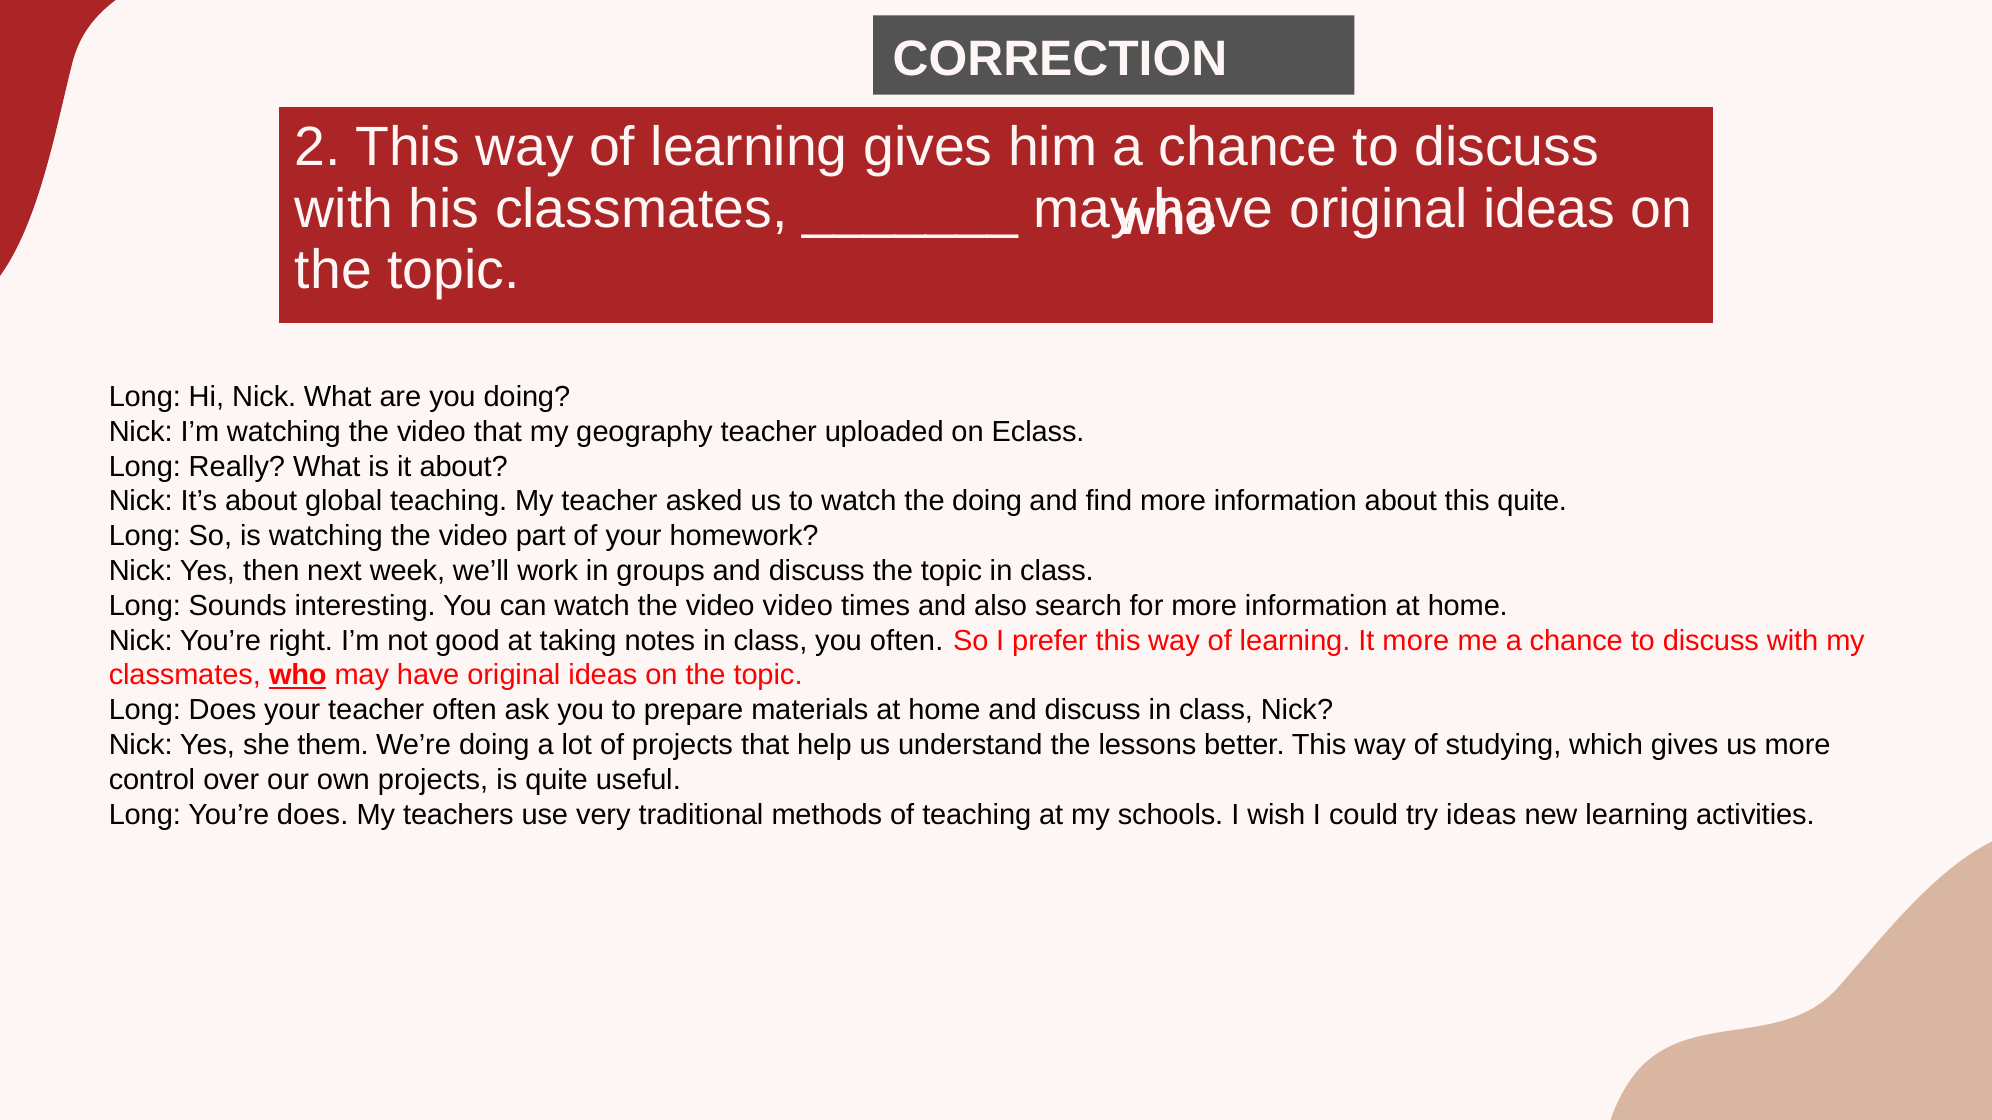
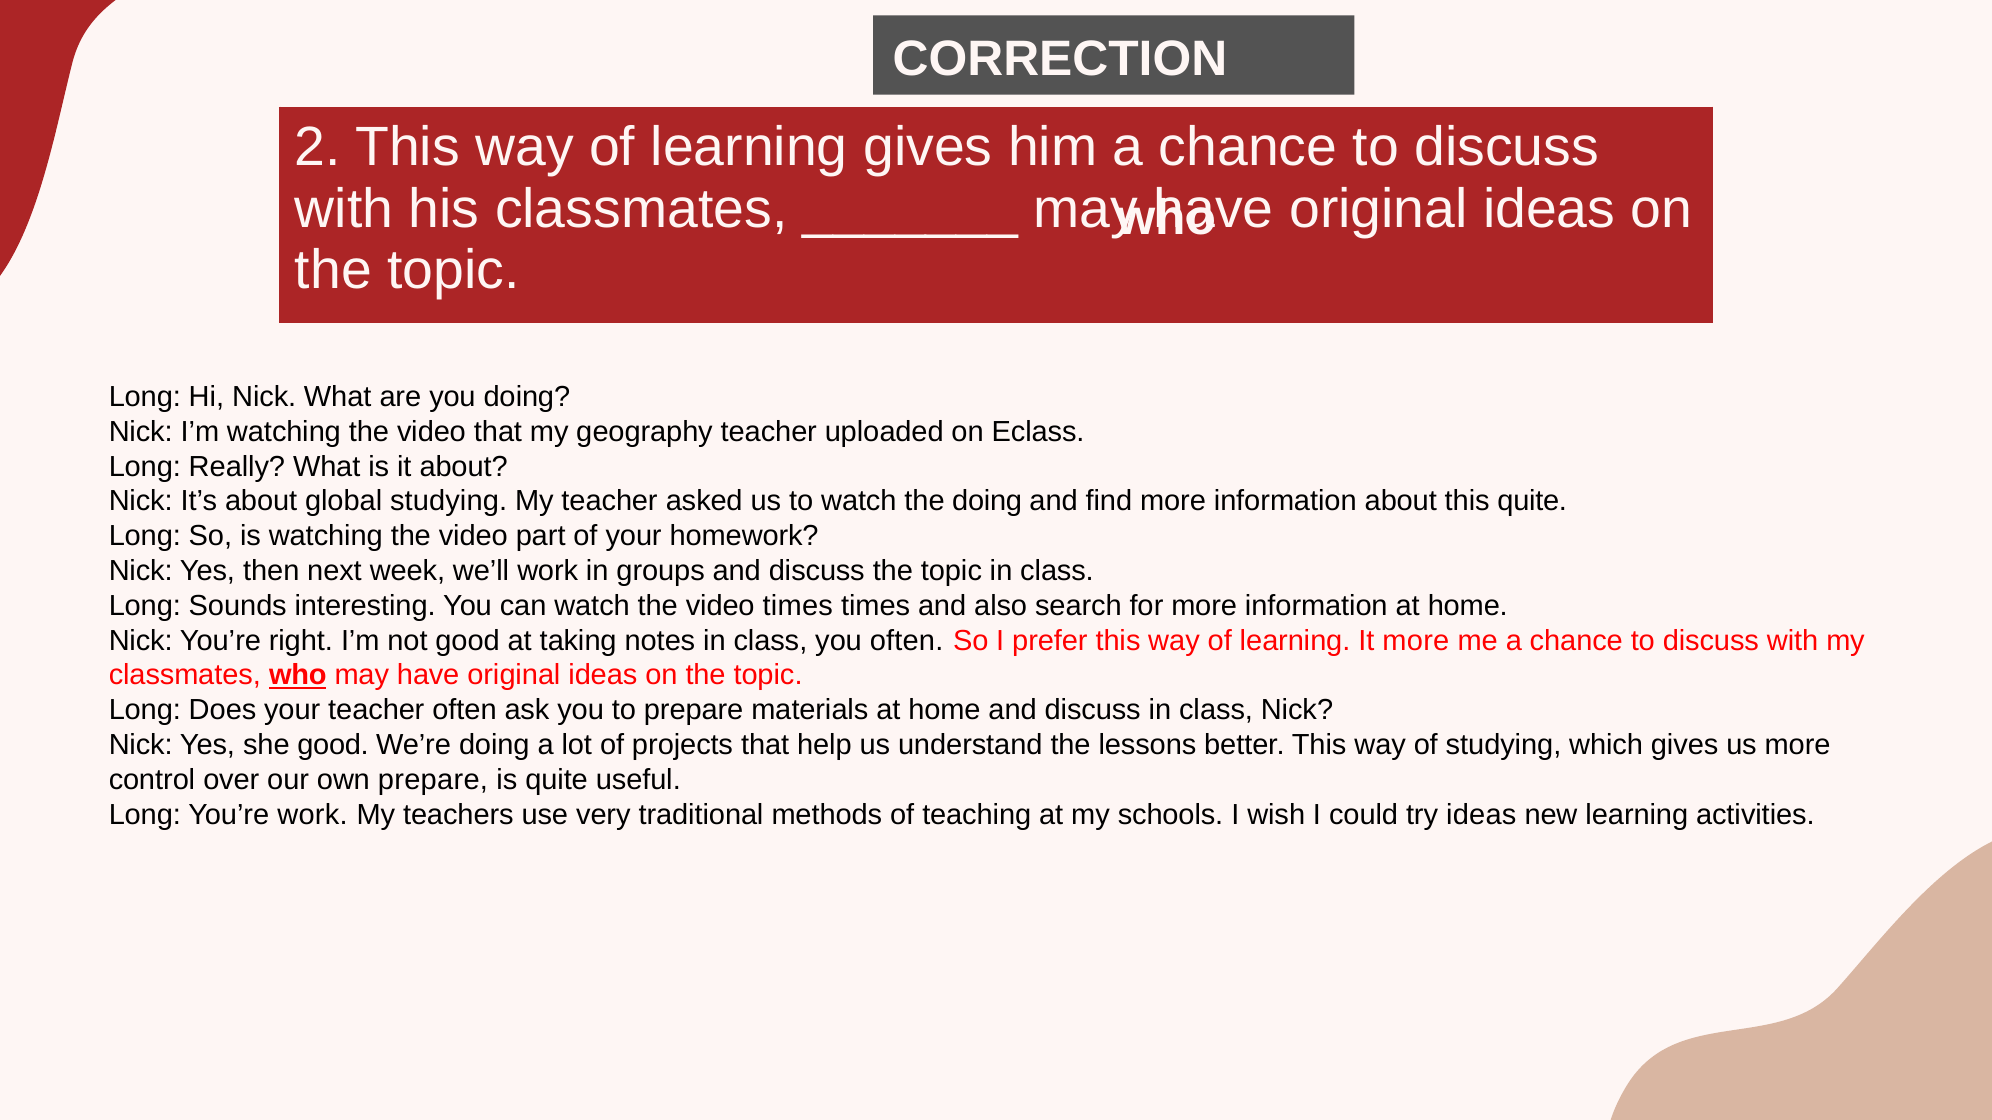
global teaching: teaching -> studying
video video: video -> times
she them: them -> good
own projects: projects -> prepare
You’re does: does -> work
